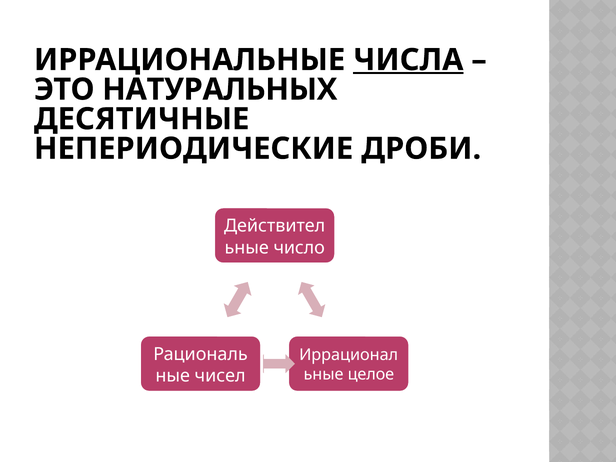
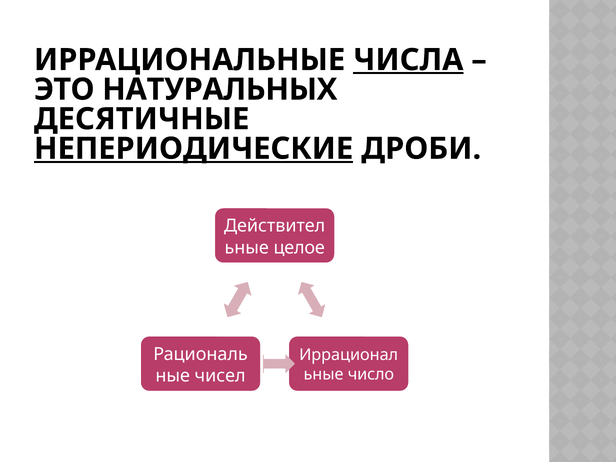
НЕПЕРИОДИЧЕСКИЕ underline: none -> present
число: число -> целое
целое: целое -> число
